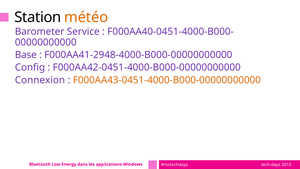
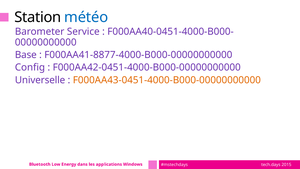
météo colour: orange -> blue
F000AA41-2948-4000-B000-00000000000: F000AA41-2948-4000-B000-00000000000 -> F000AA41-8877-4000-B000-00000000000
Connexion: Connexion -> Universelle
